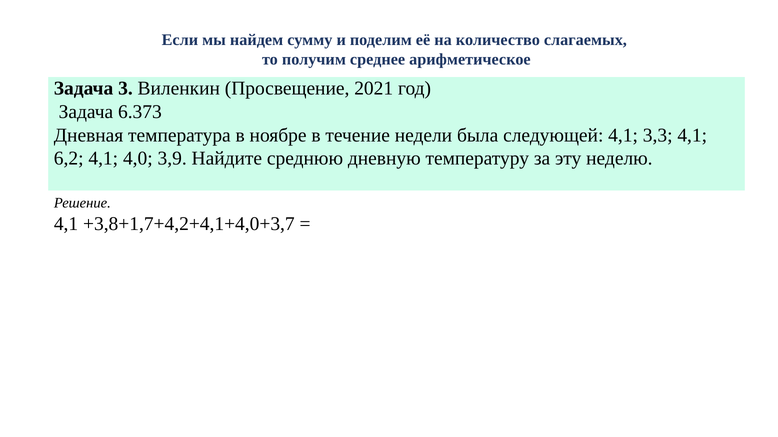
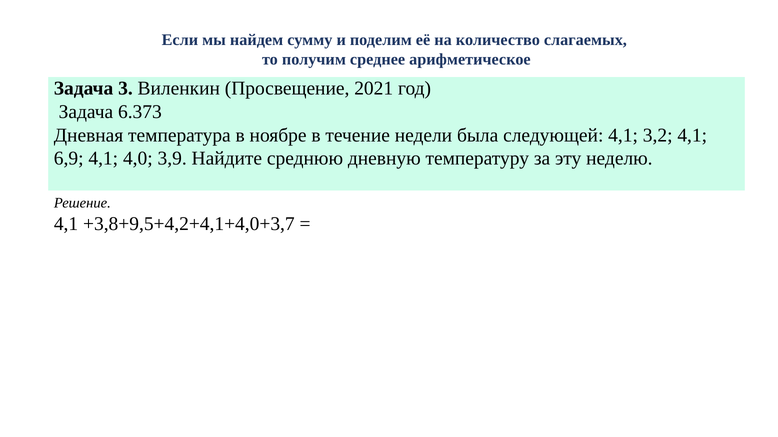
3,3: 3,3 -> 3,2
6,2: 6,2 -> 6,9
+3,8+1,7+4,2+4,1+4,0+3,7: +3,8+1,7+4,2+4,1+4,0+3,7 -> +3,8+9,5+4,2+4,1+4,0+3,7
